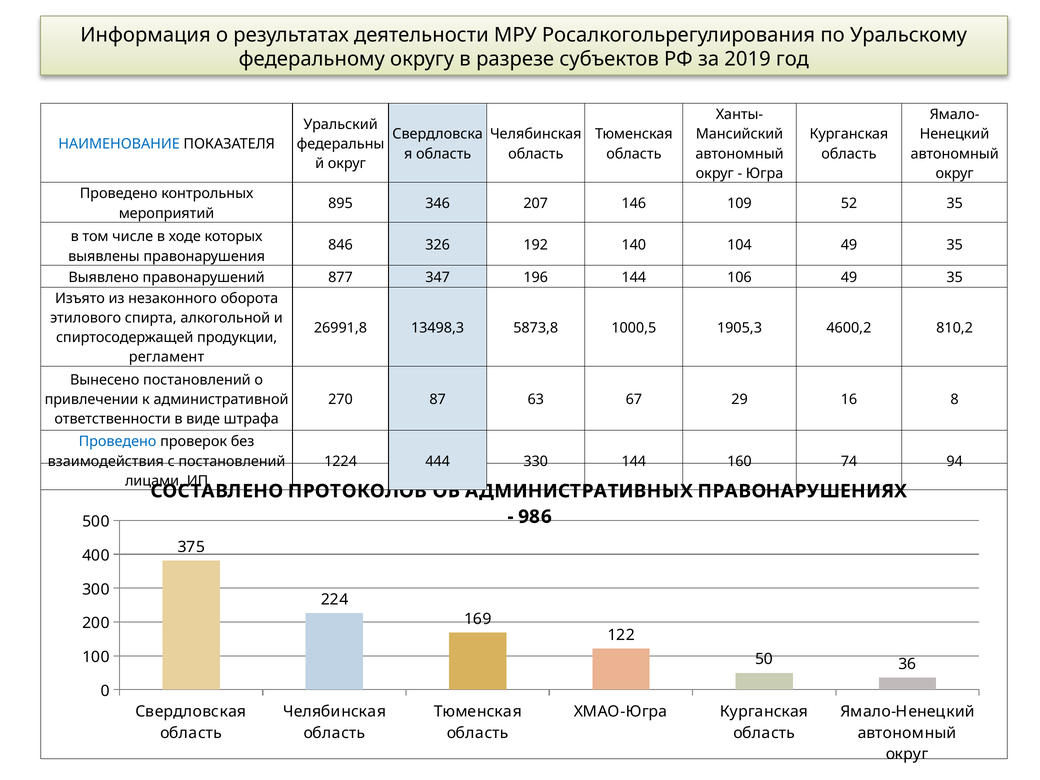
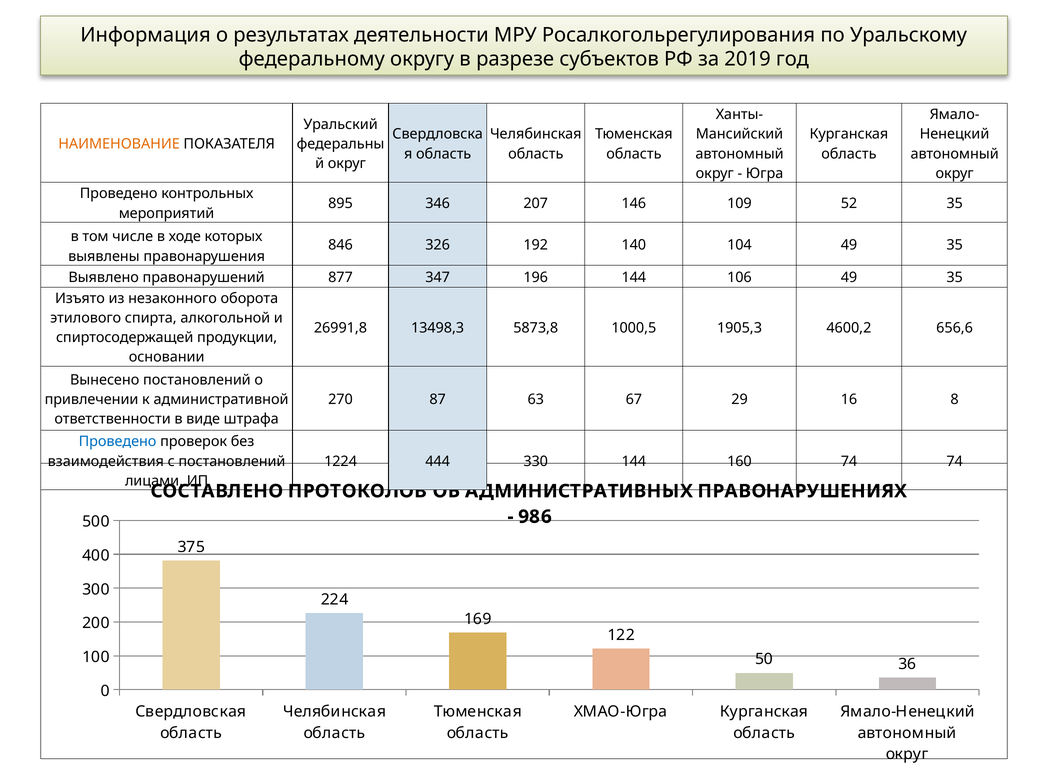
НАИМЕНОВАНИЕ colour: blue -> orange
810,2: 810,2 -> 656,6
регламент: регламент -> основании
74 94: 94 -> 74
